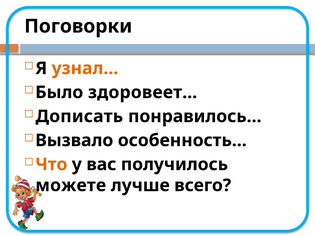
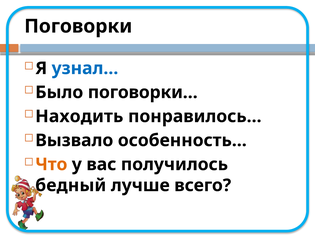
узнал… colour: orange -> blue
здоровеет…: здоровеет… -> поговорки…
Дописать: Дописать -> Находить
можете: можете -> бедный
